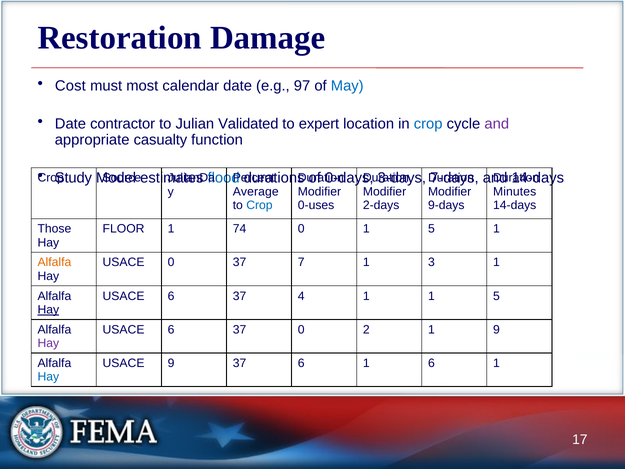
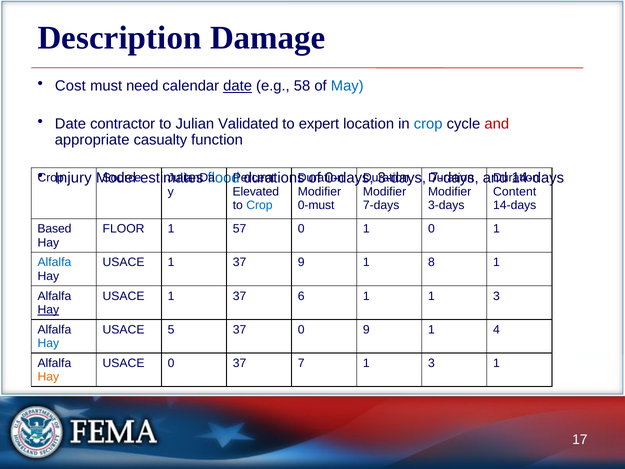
Restoration: Restoration -> Description
most: most -> need
date at (238, 86) underline: none -> present
97: 97 -> 58
and at (497, 124) colour: purple -> red
Study: Study -> Injury
Average: Average -> Elevated
Minutes: Minutes -> Content
0-uses: 0-uses -> 0-must
2-days at (381, 205): 2-days -> 7-days
9-days at (446, 205): 9-days -> 3-days
Those: Those -> Based
74: 74 -> 57
0 1 5: 5 -> 0
Alfalfa at (54, 262) colour: orange -> blue
0 at (171, 262): 0 -> 1
37 7: 7 -> 9
3: 3 -> 8
6 at (171, 296): 6 -> 1
4: 4 -> 6
1 1 5: 5 -> 3
6 at (171, 329): 6 -> 5
0 2: 2 -> 9
1 9: 9 -> 4
Hay at (48, 343) colour: purple -> blue
USACE 9: 9 -> 0
37 6: 6 -> 7
6 at (431, 363): 6 -> 3
Hay at (48, 377) colour: blue -> orange
